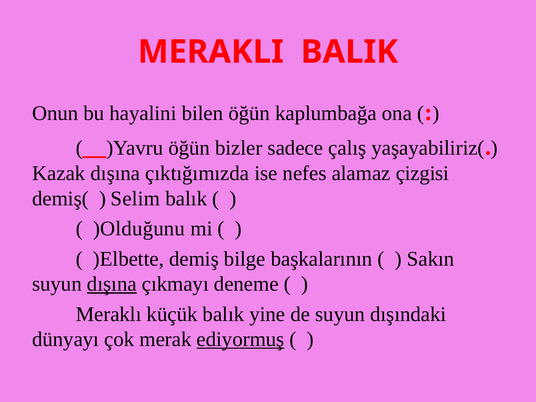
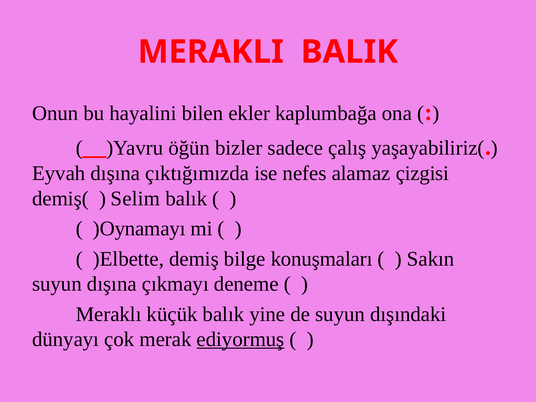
bilen öğün: öğün -> ekler
Kazak: Kazak -> Eyvah
)Olduğunu: )Olduğunu -> )Oynamayı
başkalarının: başkalarının -> konuşmaları
dışına at (112, 284) underline: present -> none
